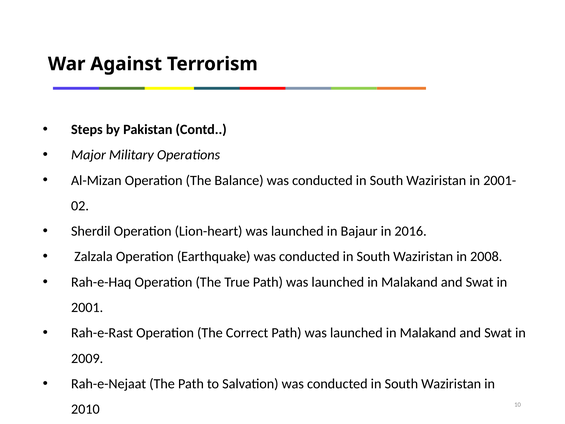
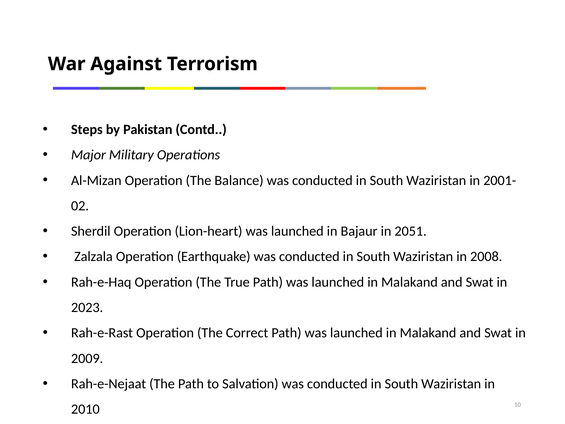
2016: 2016 -> 2051
2001: 2001 -> 2023
